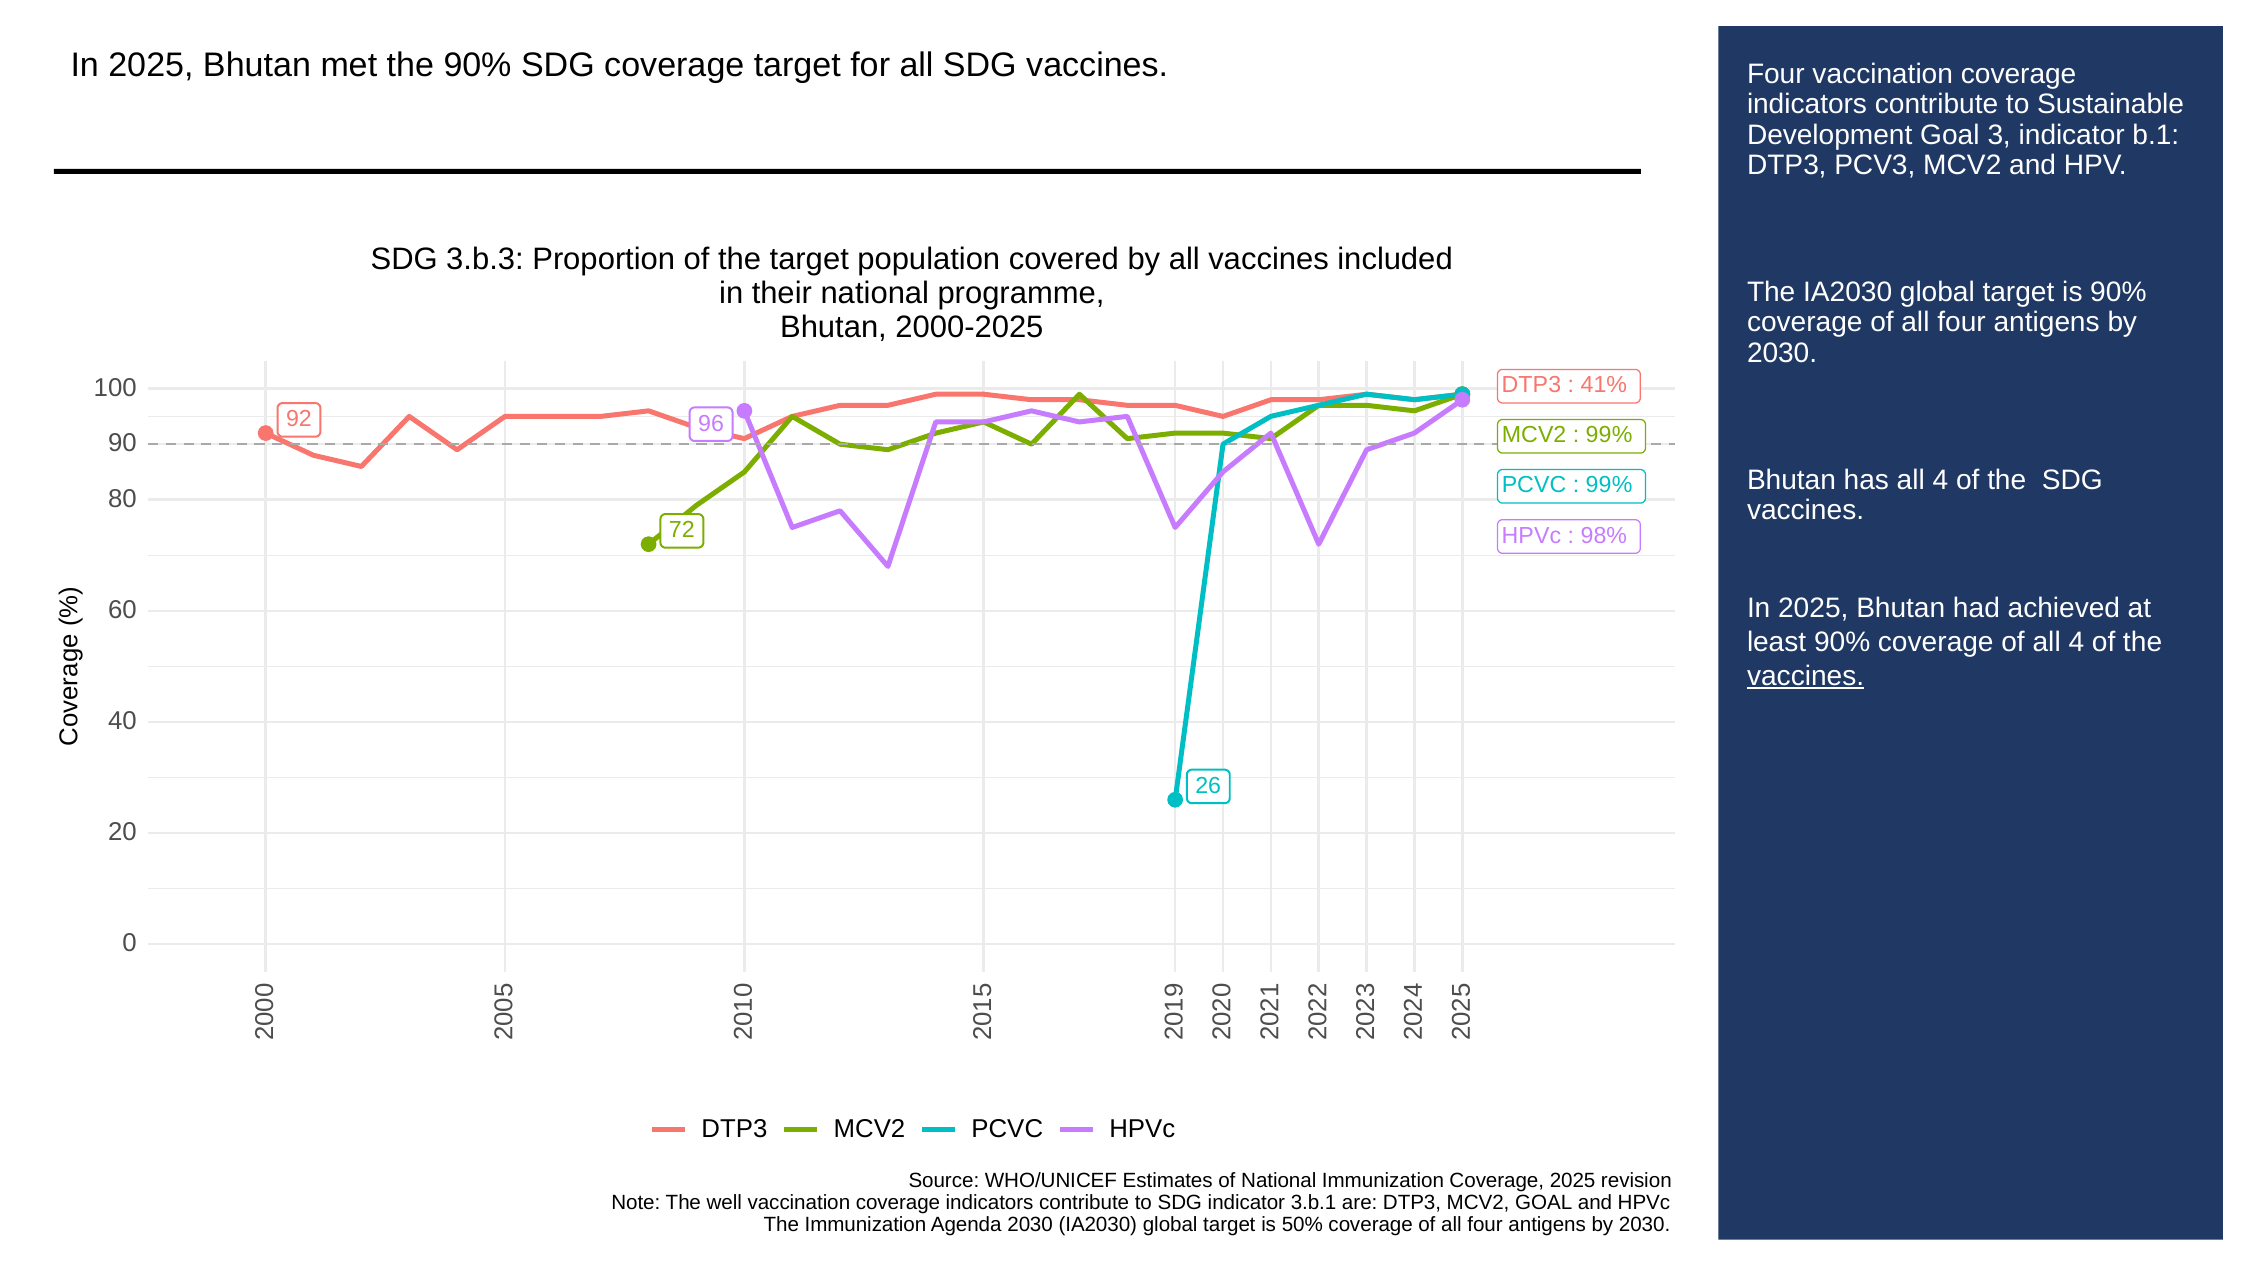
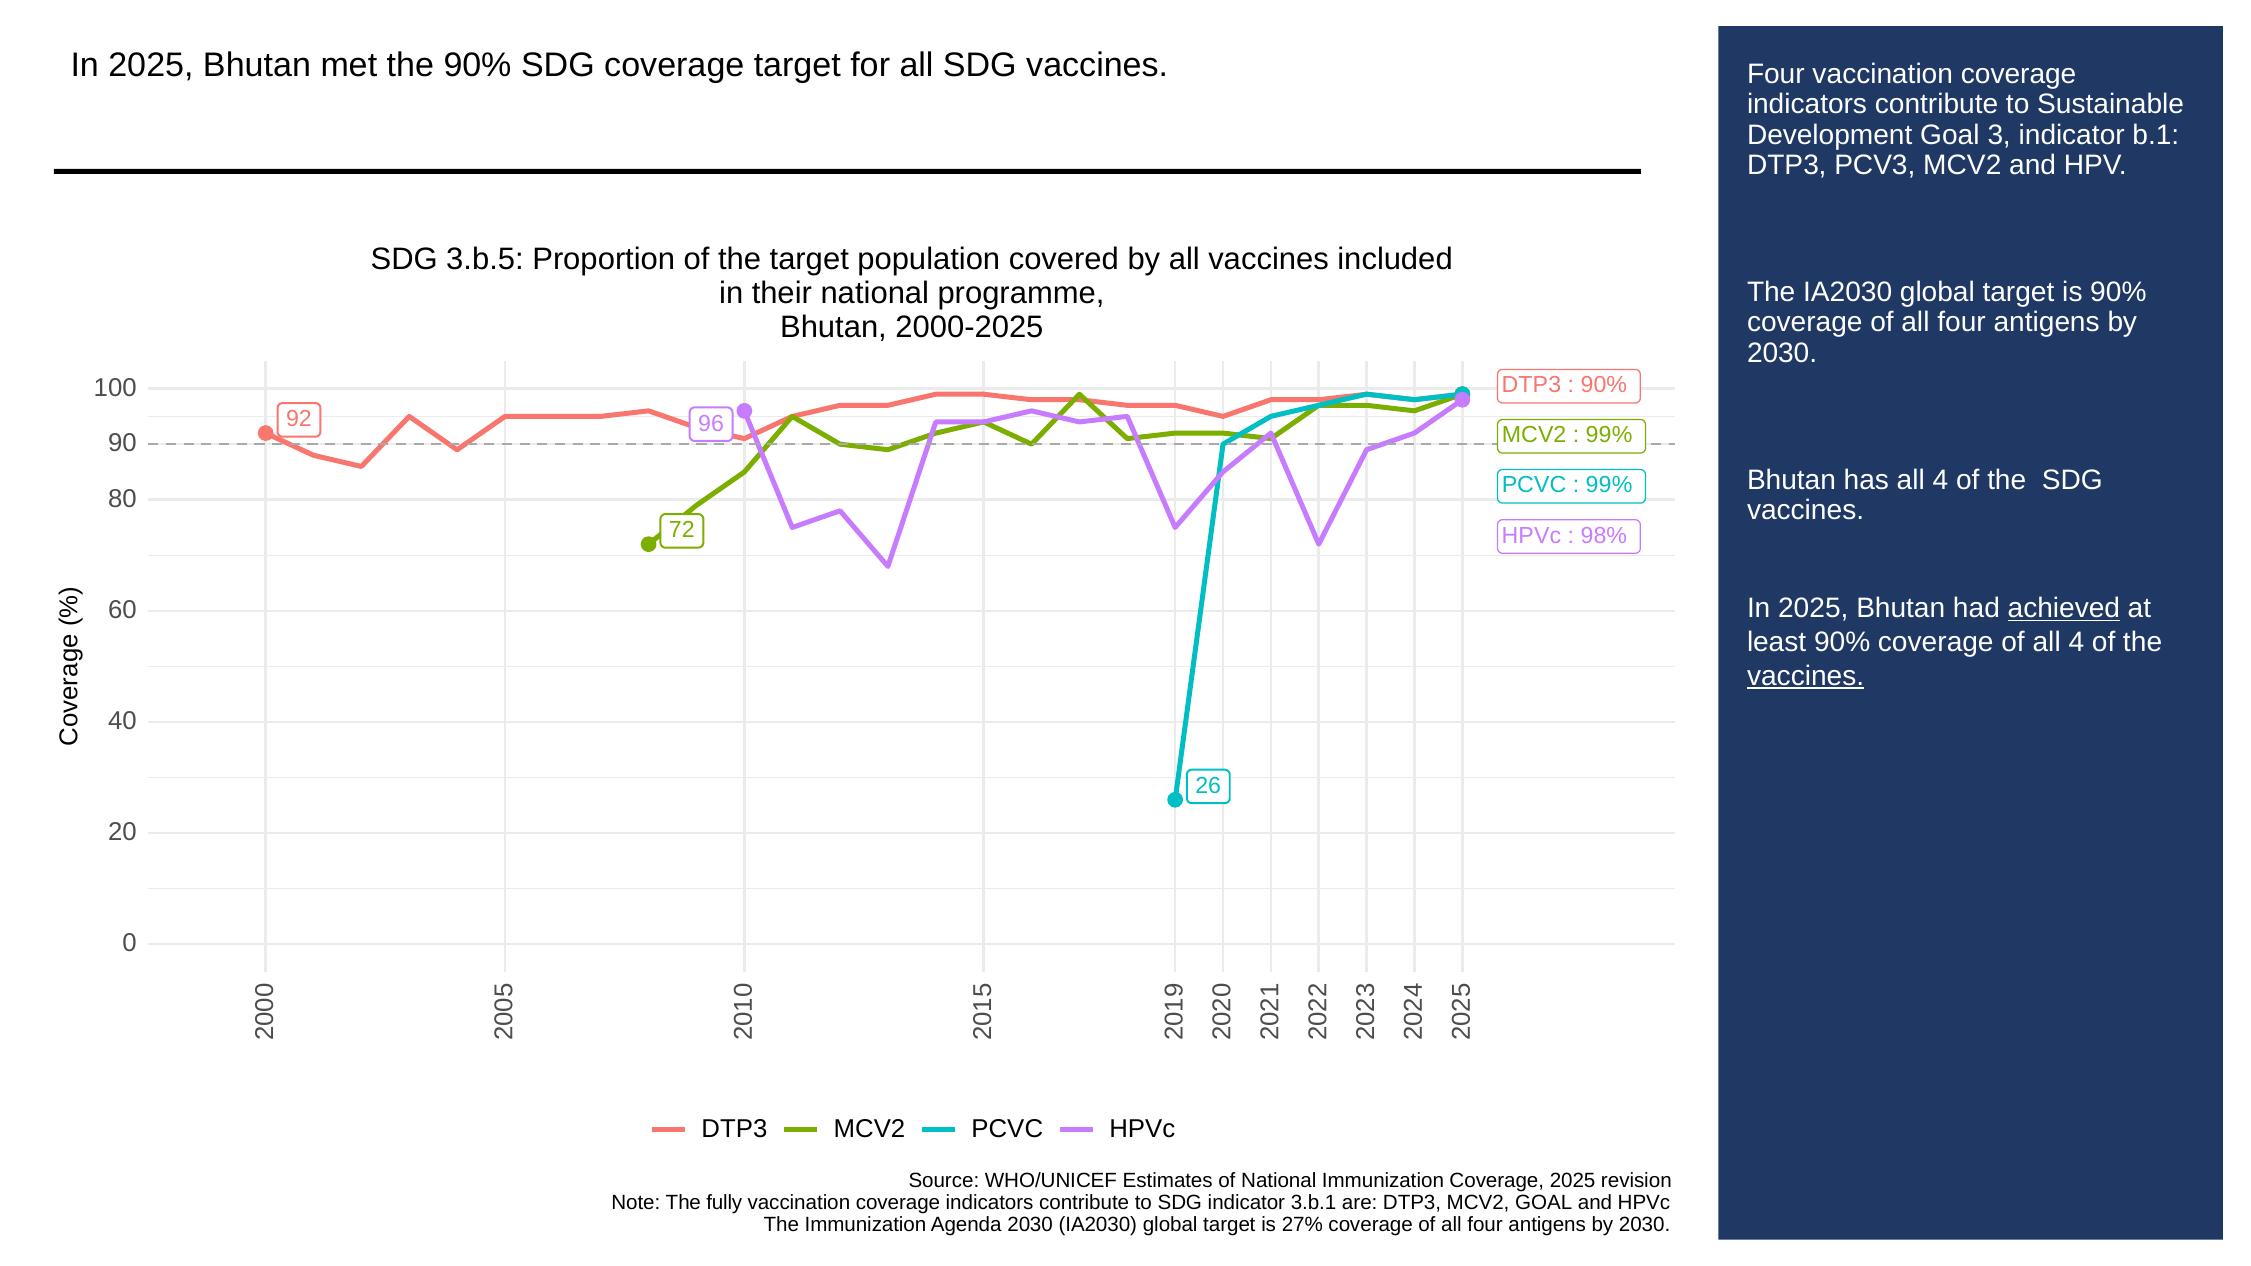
3.b.3: 3.b.3 -> 3.b.5
41% at (1604, 385): 41% -> 90%
achieved underline: none -> present
well: well -> fully
50%: 50% -> 27%
